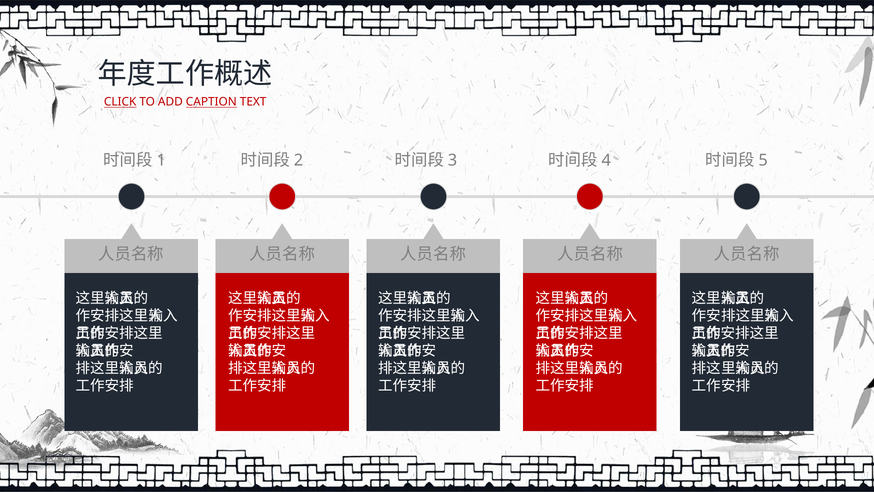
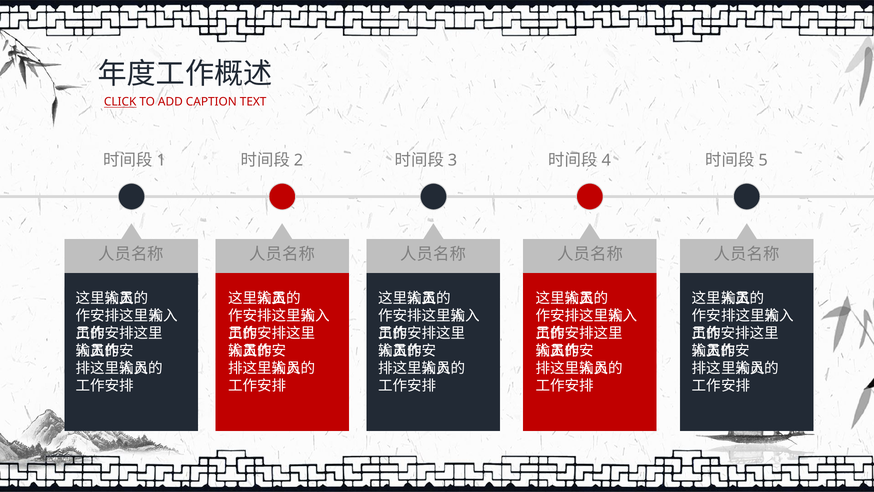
CAPTION underline: present -> none
